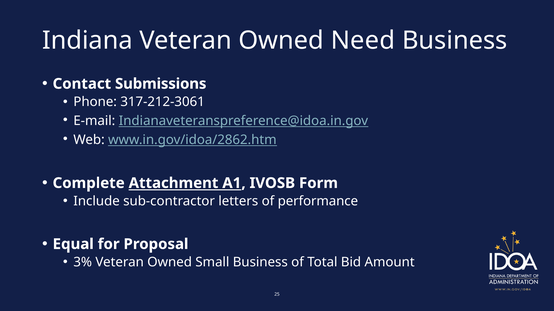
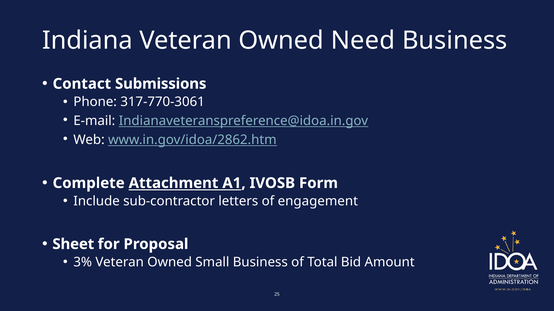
317-212-3061: 317-212-3061 -> 317-770-3061
performance: performance -> engagement
Equal: Equal -> Sheet
